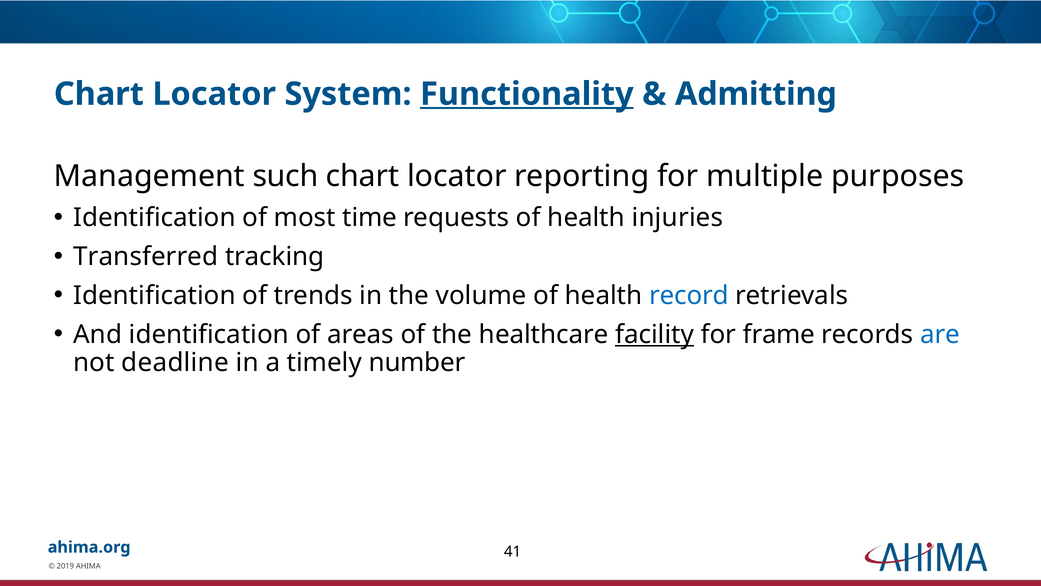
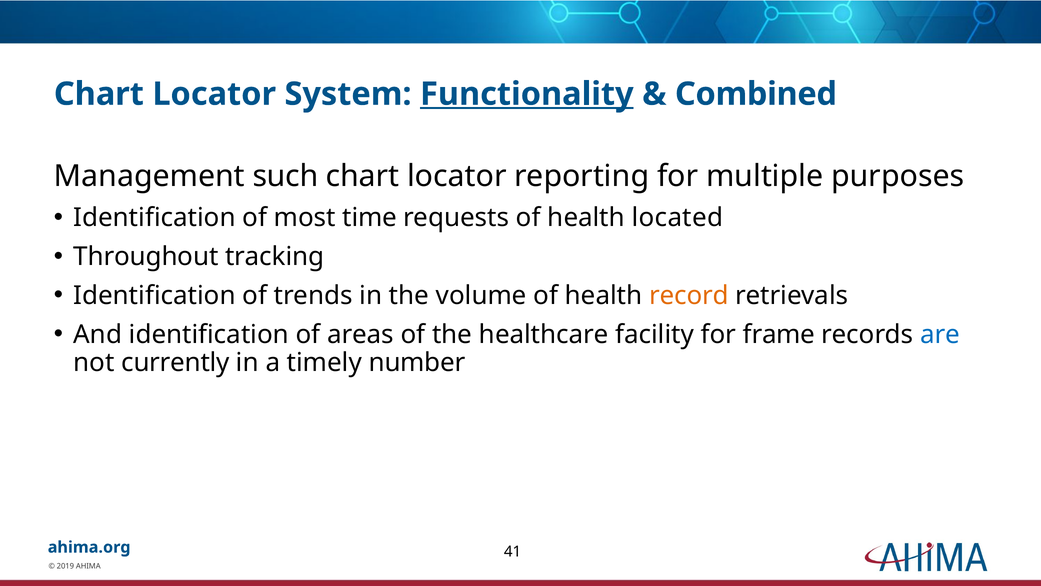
Admitting: Admitting -> Combined
injuries: injuries -> located
Transferred: Transferred -> Throughout
record colour: blue -> orange
facility underline: present -> none
deadline: deadline -> currently
